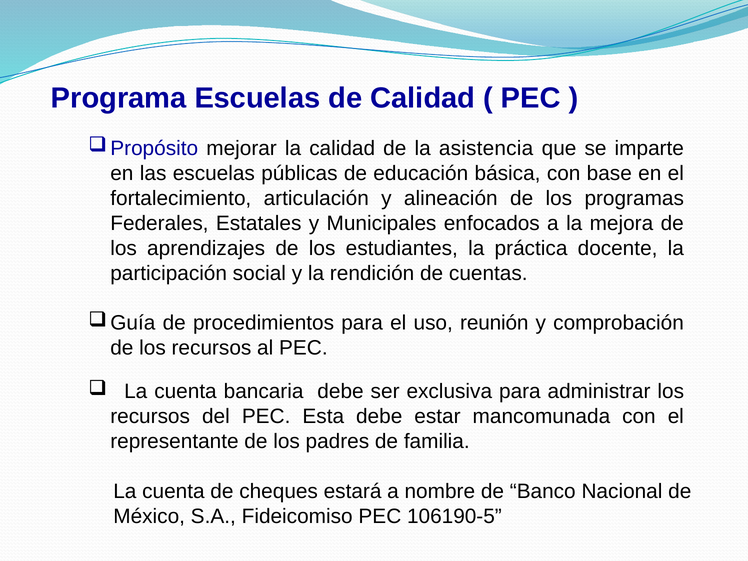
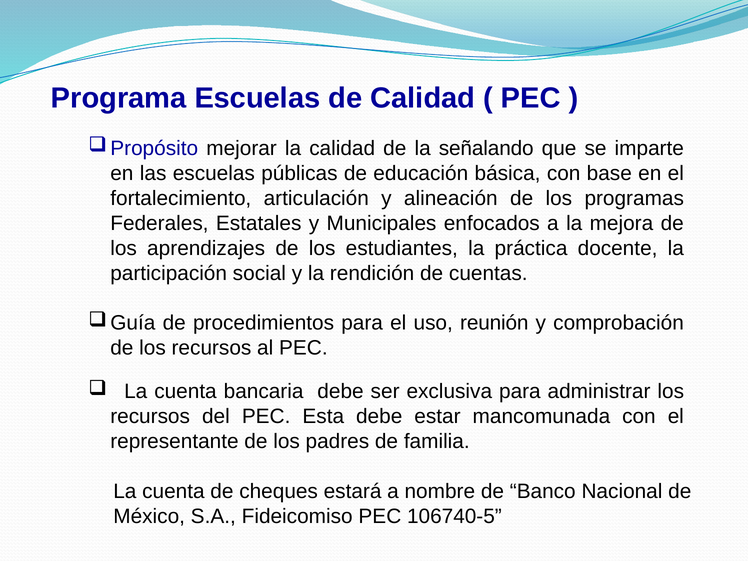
asistencia: asistencia -> señalando
106190-5: 106190-5 -> 106740-5
